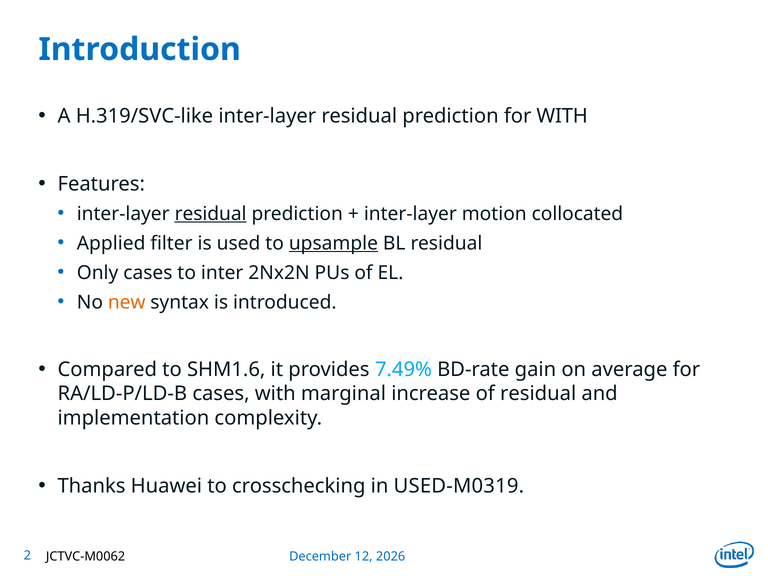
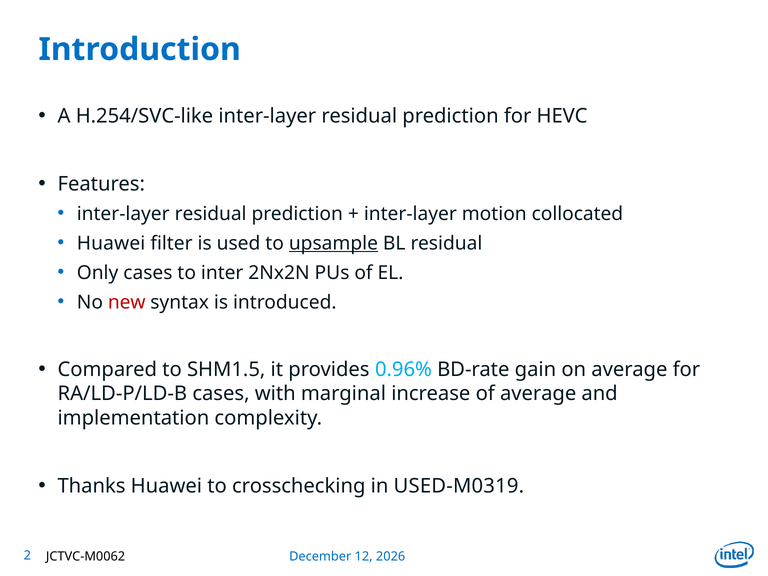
H.319/SVC-like: H.319/SVC-like -> H.254/SVC-like
for WITH: WITH -> HEVC
residual at (211, 214) underline: present -> none
Applied at (111, 243): Applied -> Huawei
new colour: orange -> red
SHM1.6: SHM1.6 -> SHM1.5
7.49%: 7.49% -> 0.96%
of residual: residual -> average
